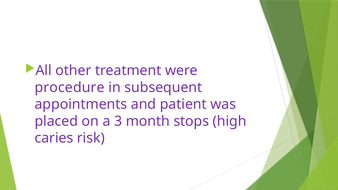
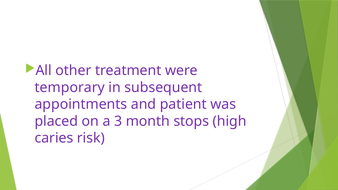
procedure: procedure -> temporary
